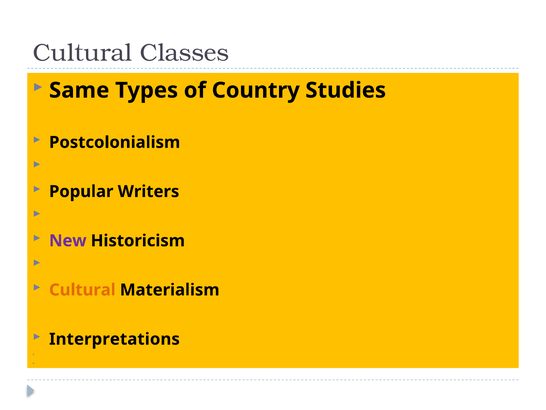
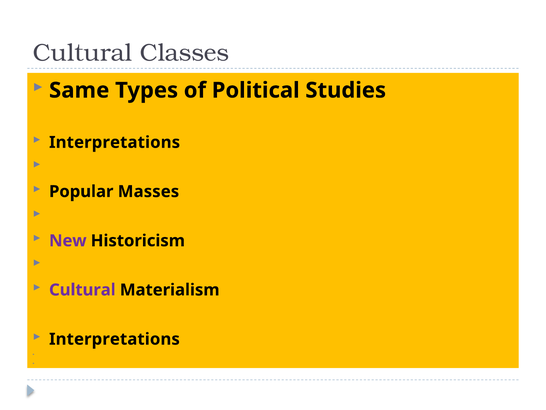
Country: Country -> Political
Postcolonialism at (115, 142): Postcolonialism -> Interpretations
Writers: Writers -> Masses
Cultural at (82, 290) colour: orange -> purple
